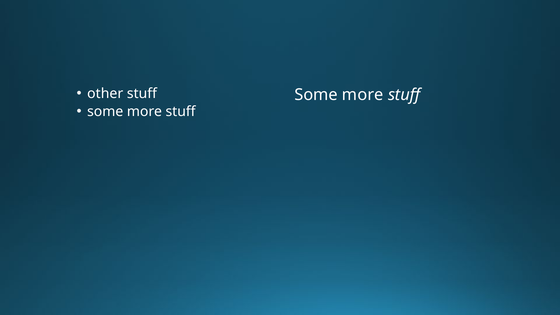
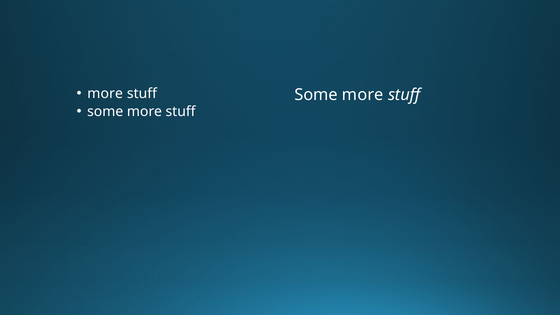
other at (105, 93): other -> more
